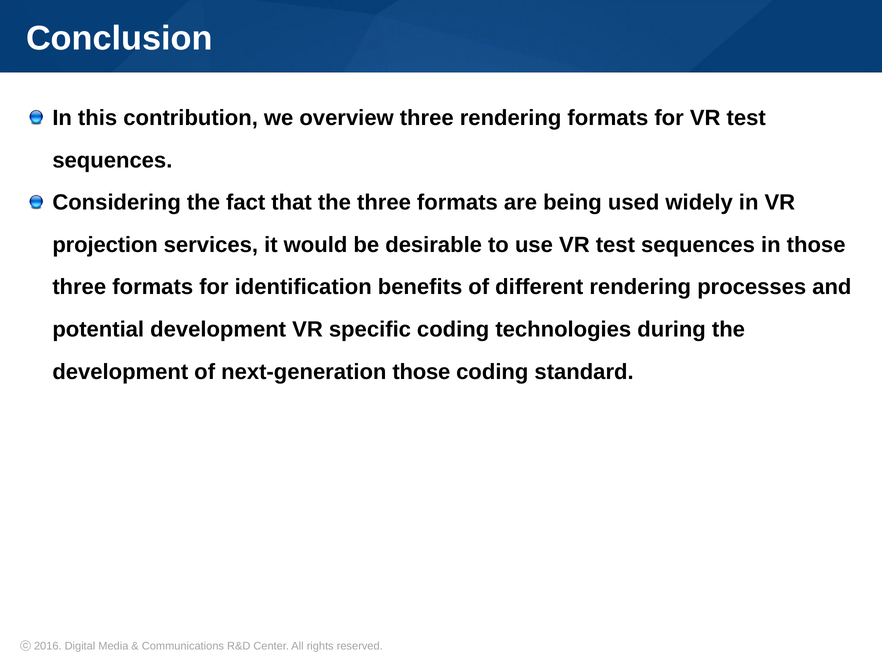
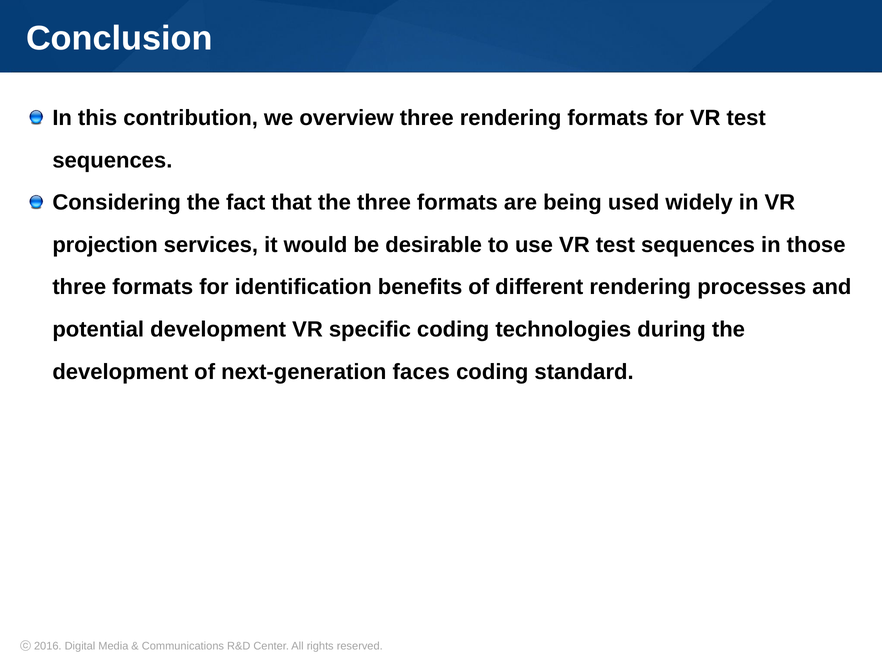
next-generation those: those -> faces
